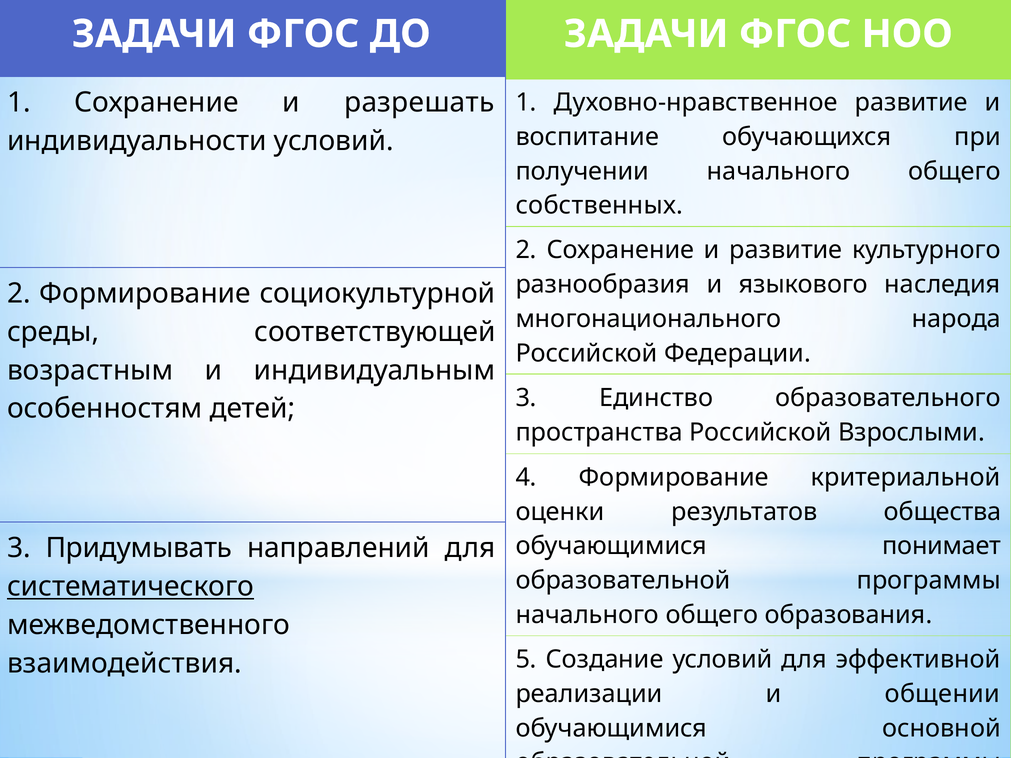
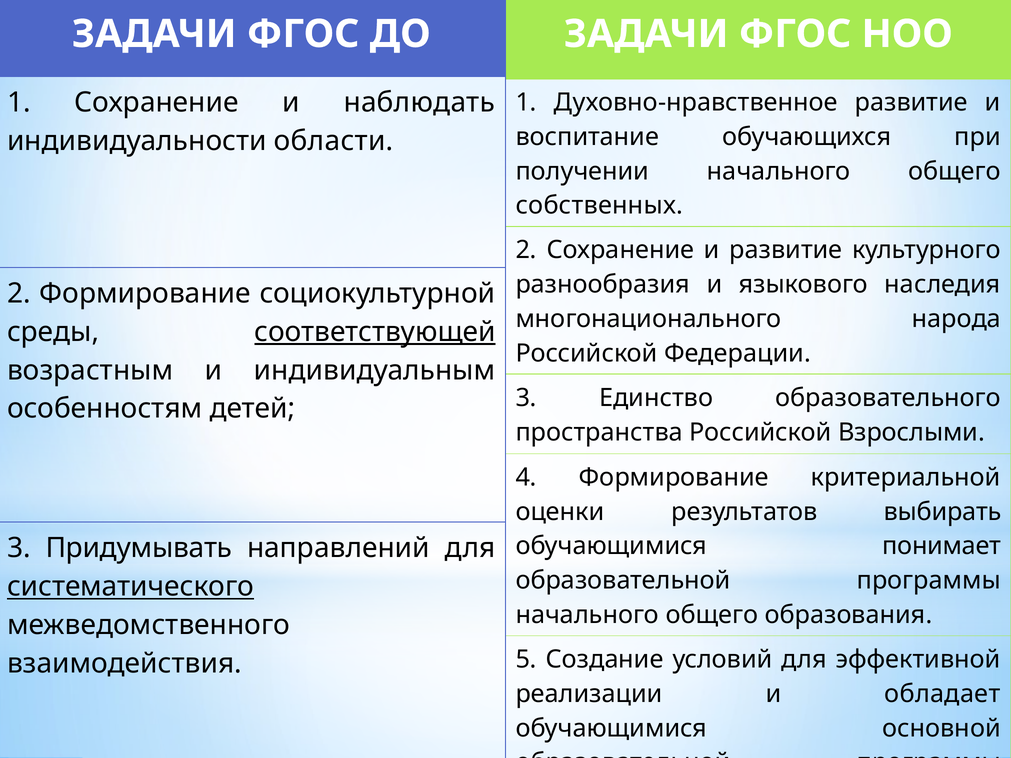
разрешать: разрешать -> наблюдать
индивидуальности условий: условий -> области
соответствующей underline: none -> present
общества: общества -> выбирать
общении: общении -> обладает
